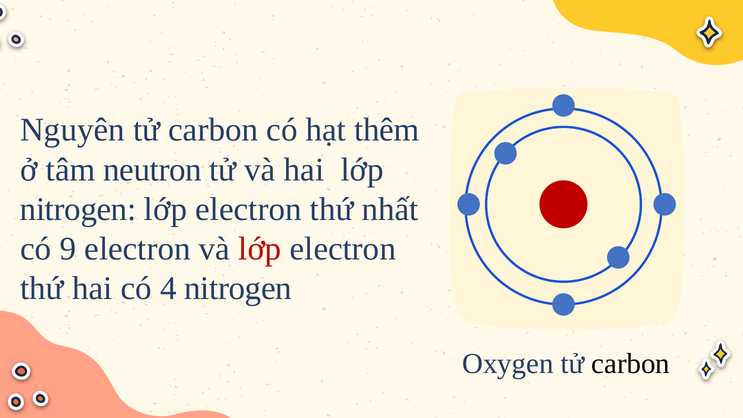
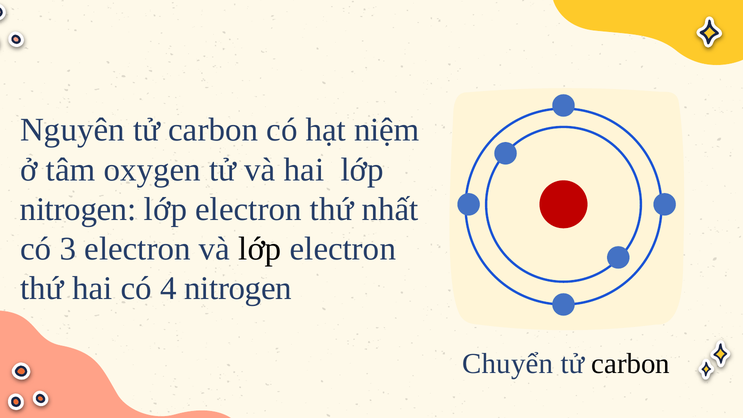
thêm: thêm -> niệm
neutron: neutron -> oxygen
9: 9 -> 3
lớp at (260, 249) colour: red -> black
Oxygen: Oxygen -> Chuyển
